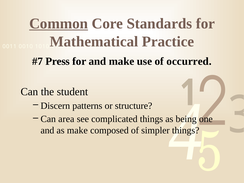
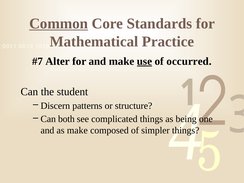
Press: Press -> Alter
use underline: none -> present
area: area -> both
